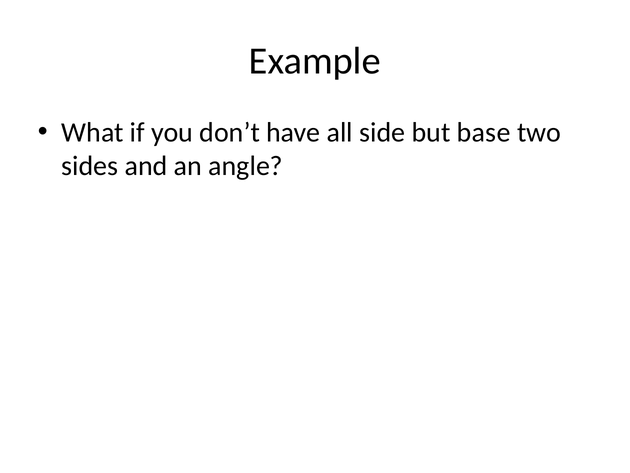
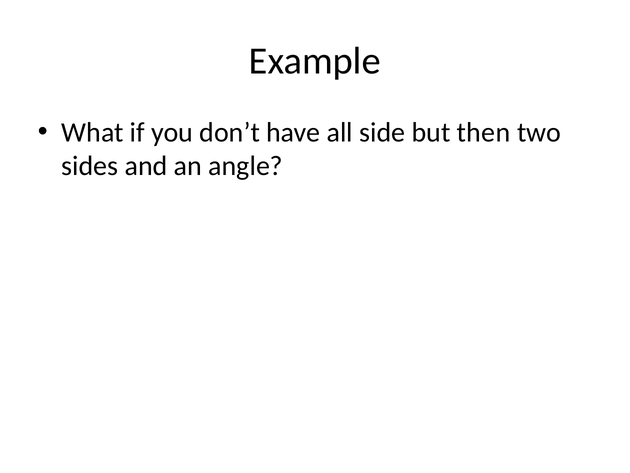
base: base -> then
